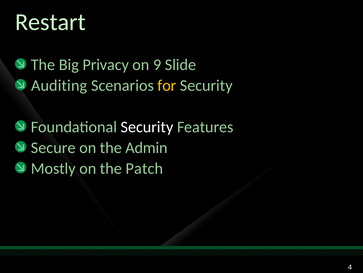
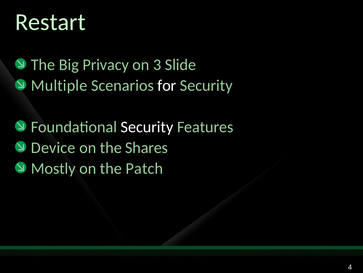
9: 9 -> 3
Auditing: Auditing -> Multiple
for colour: yellow -> white
Secure: Secure -> Device
Admin: Admin -> Shares
